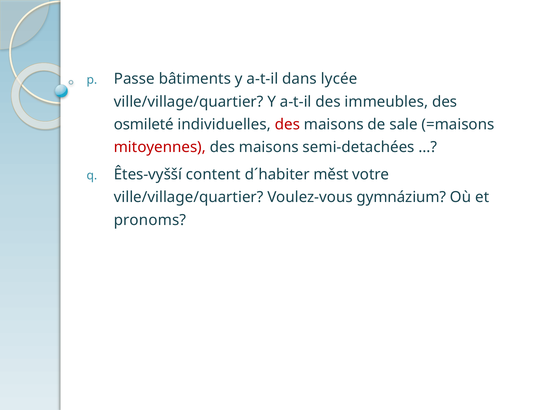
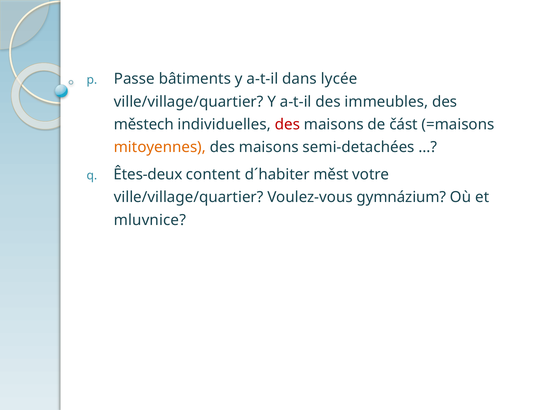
osmileté: osmileté -> městech
sale: sale -> část
mitoyennes colour: red -> orange
Êtes-vyšší: Êtes-vyšší -> Êtes-deux
pronoms: pronoms -> mluvnice
